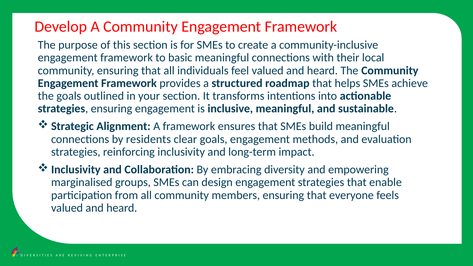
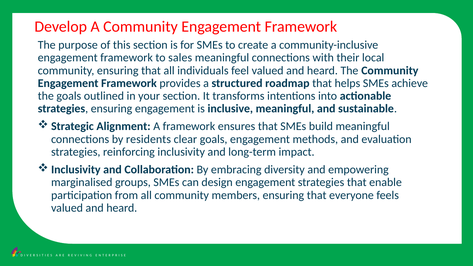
basic: basic -> sales
